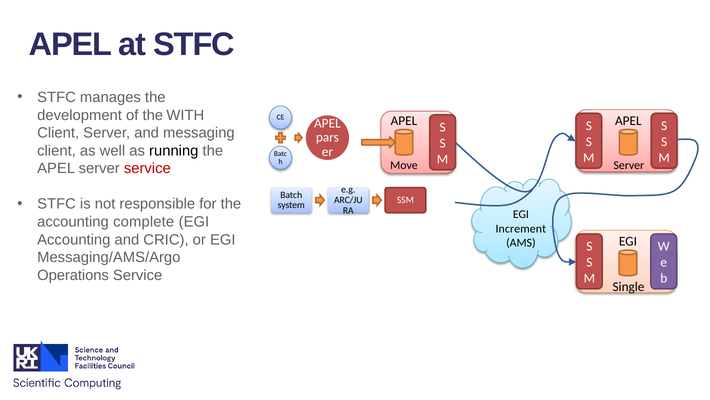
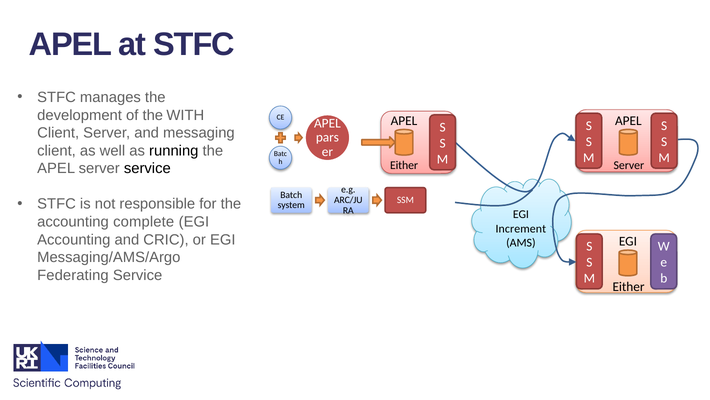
Move at (404, 165): Move -> Either
service at (147, 168) colour: red -> black
Operations: Operations -> Federating
Single at (629, 286): Single -> Either
